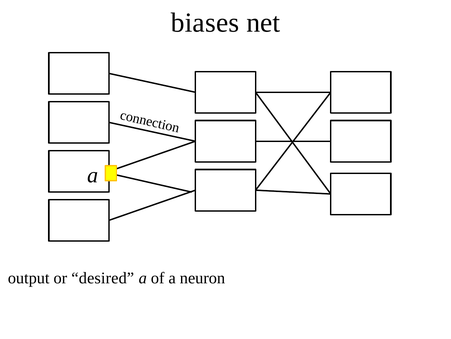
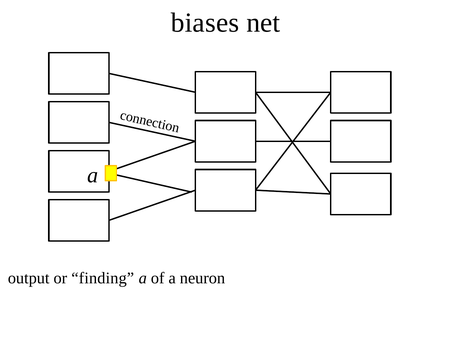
desired: desired -> finding
